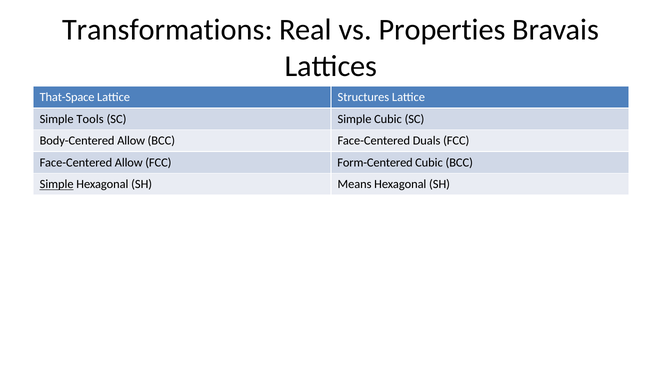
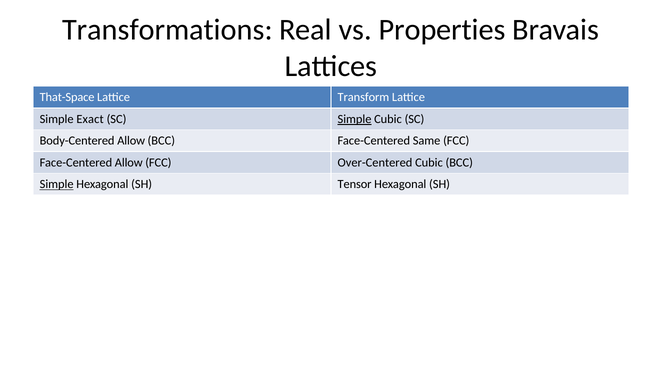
Structures: Structures -> Transform
Tools: Tools -> Exact
Simple at (355, 119) underline: none -> present
Duals: Duals -> Same
Form-Centered: Form-Centered -> Over-Centered
Means: Means -> Tensor
